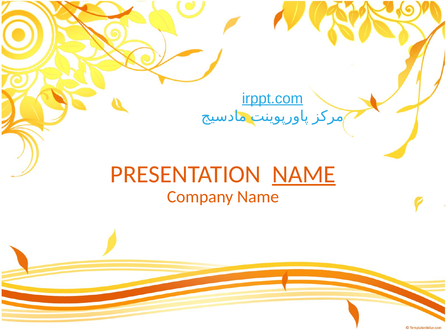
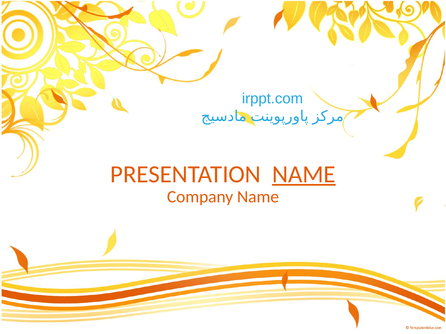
irppt.com underline: present -> none
